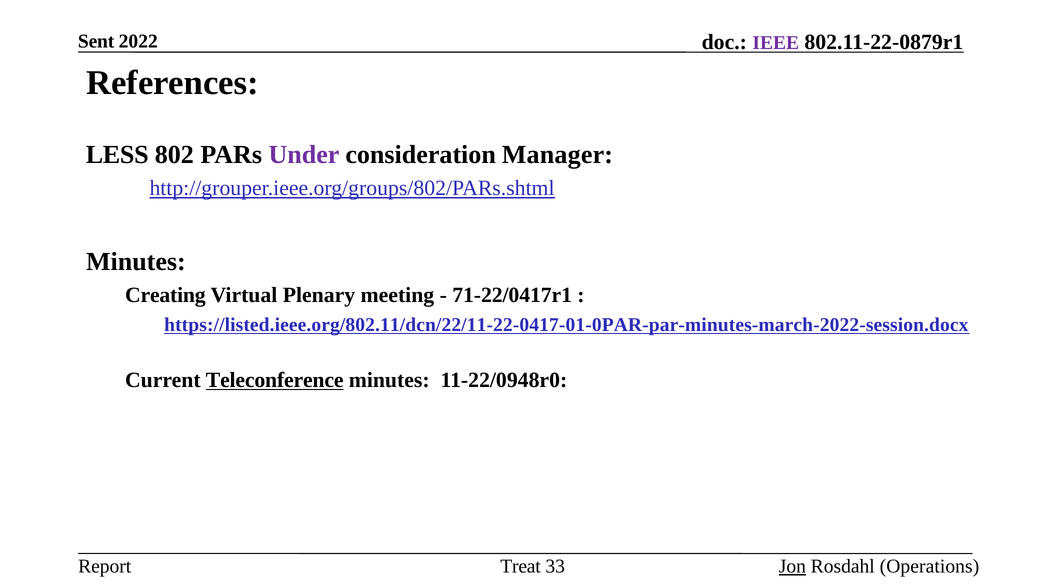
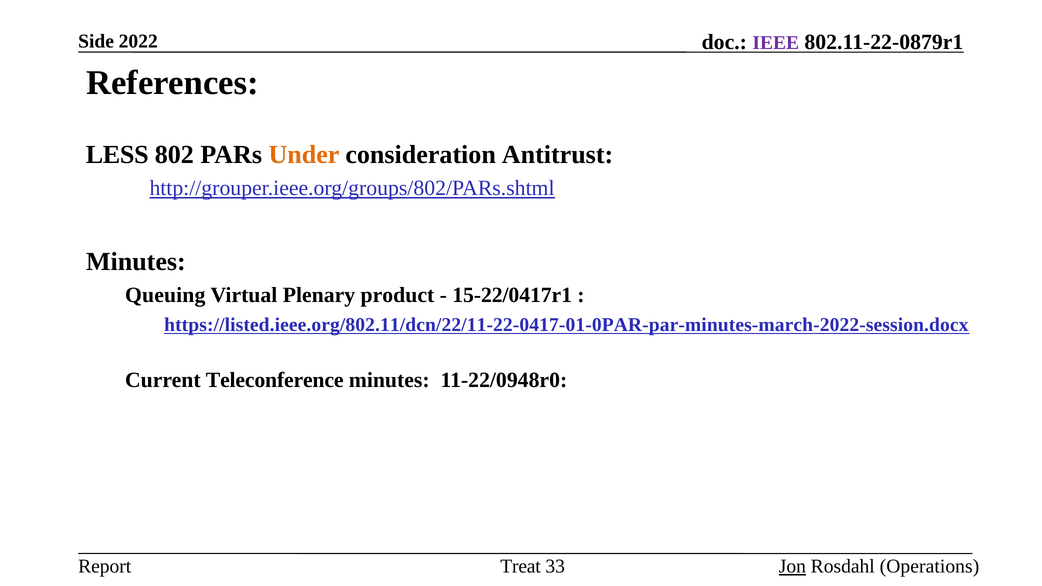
Sent: Sent -> Side
Under colour: purple -> orange
Manager: Manager -> Antitrust
Creating: Creating -> Queuing
meeting: meeting -> product
71-22/0417r1: 71-22/0417r1 -> 15-22/0417r1
Teleconference underline: present -> none
